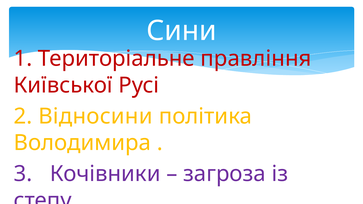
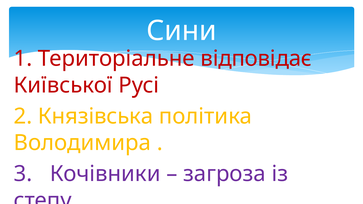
правління: правління -> відповідає
Відносини: Відносини -> Князівська
